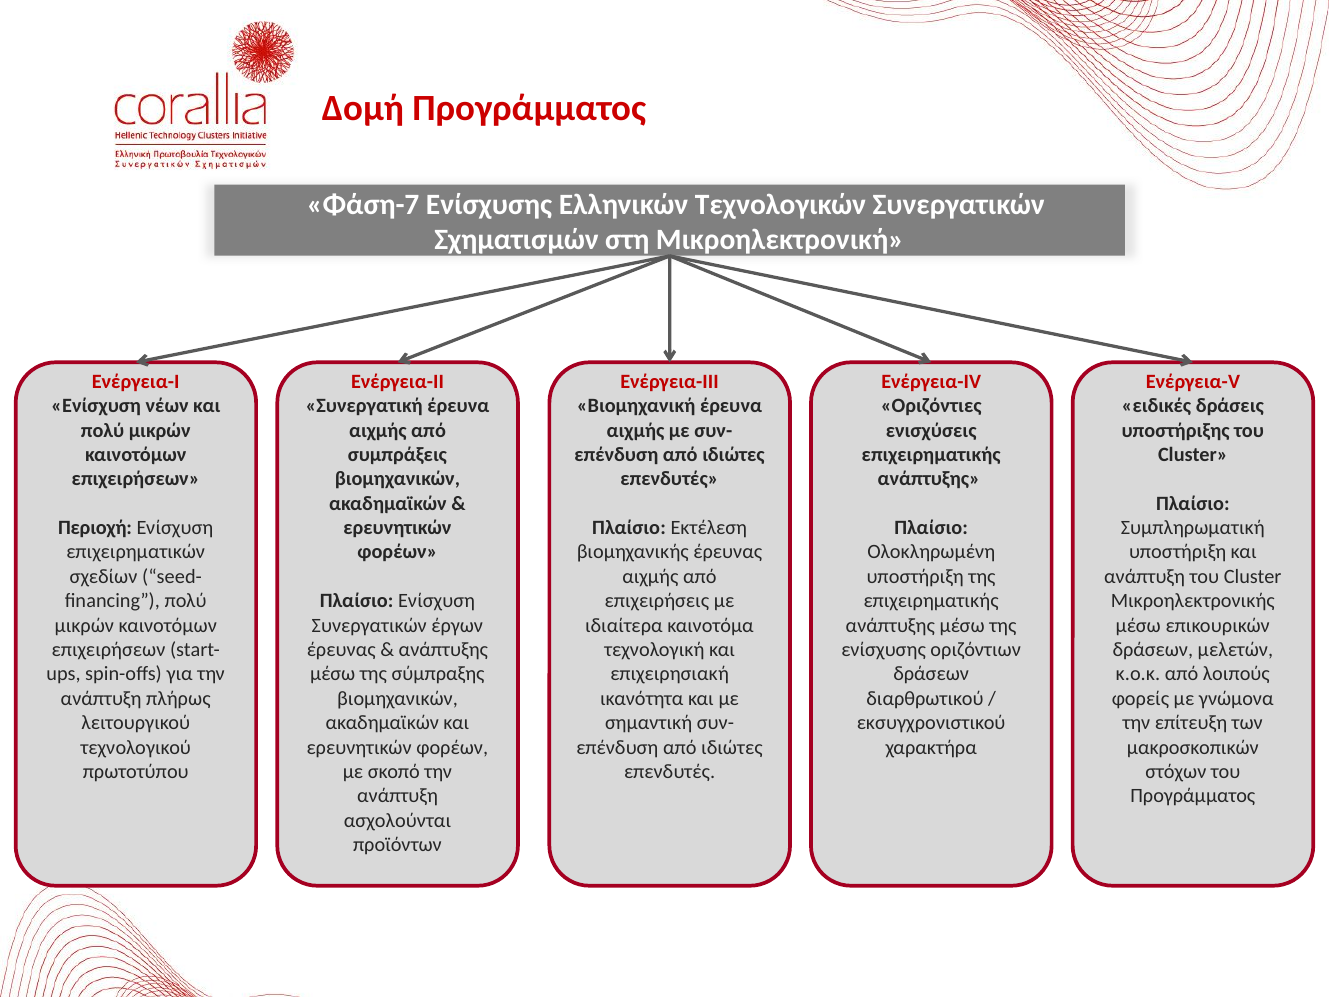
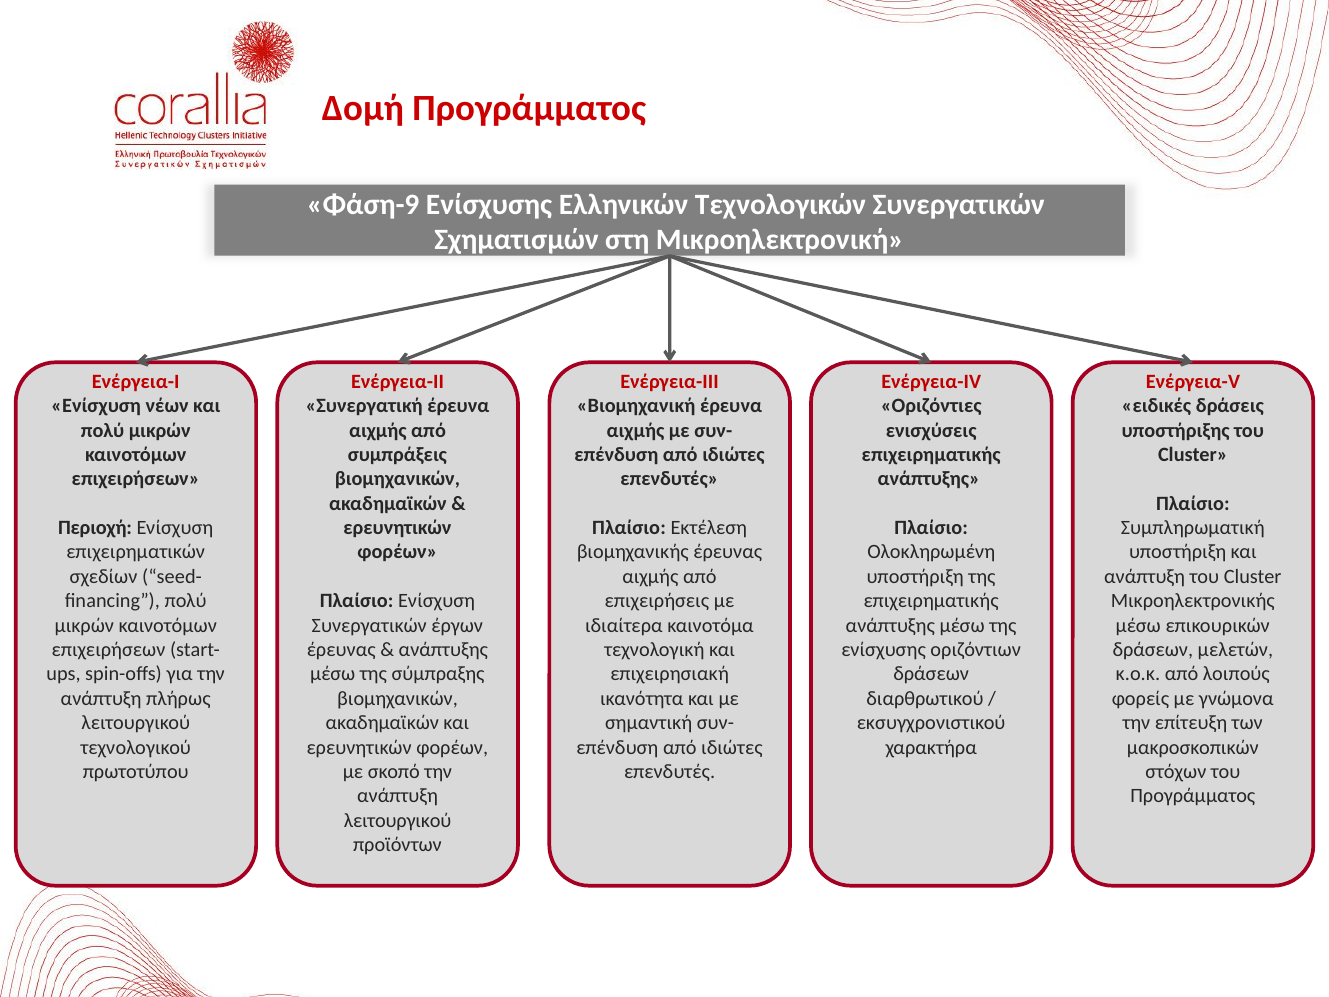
Φάση-7: Φάση-7 -> Φάση-9
ασχολούνται at (397, 820): ασχολούνται -> λειτουργικού
